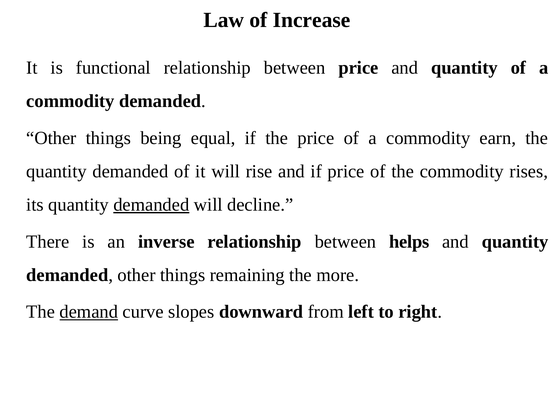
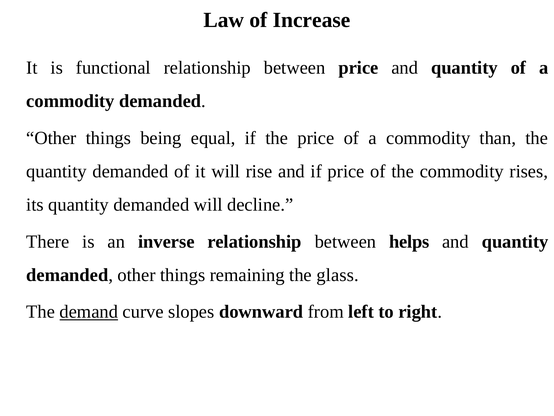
earn: earn -> than
demanded at (151, 204) underline: present -> none
more: more -> glass
